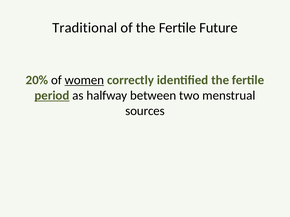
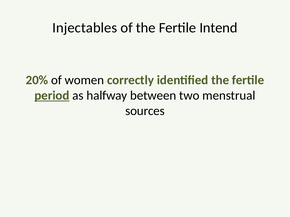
Traditional: Traditional -> Injectables
Future: Future -> Intend
women underline: present -> none
